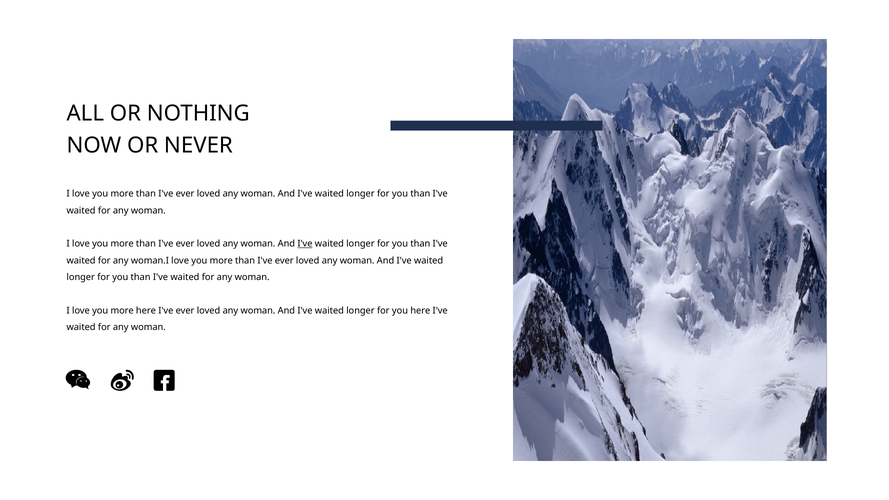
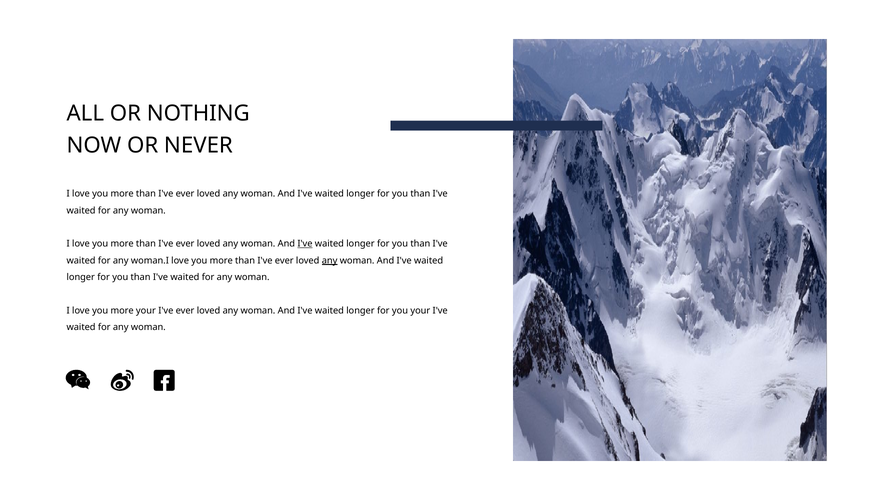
any at (330, 261) underline: none -> present
more here: here -> your
you here: here -> your
